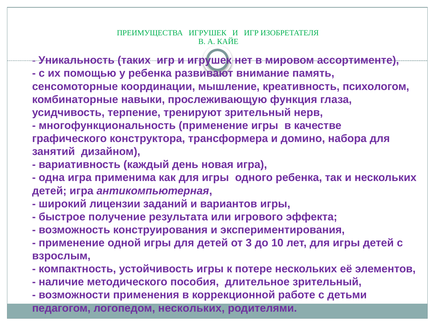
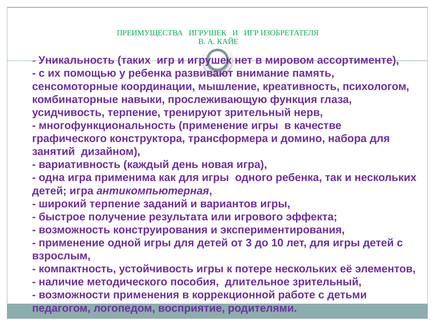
широкий лицензии: лицензии -> терпение
логопедом нескольких: нескольких -> восприятие
